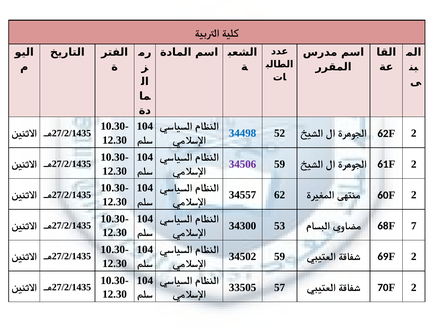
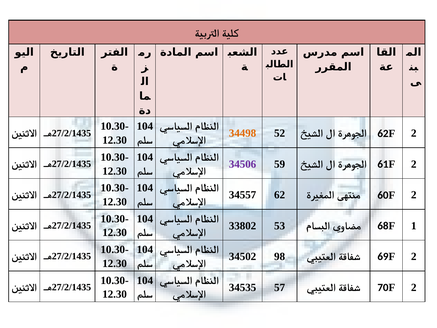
34498 colour: blue -> orange
34300: 34300 -> 33802
7: 7 -> 1
34502 59: 59 -> 98
33505: 33505 -> 34535
